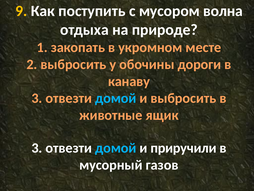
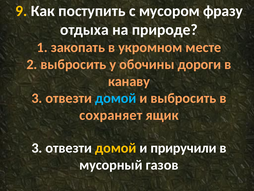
волна: волна -> фразу
животные: животные -> сохраняет
домой at (116, 148) colour: light blue -> yellow
